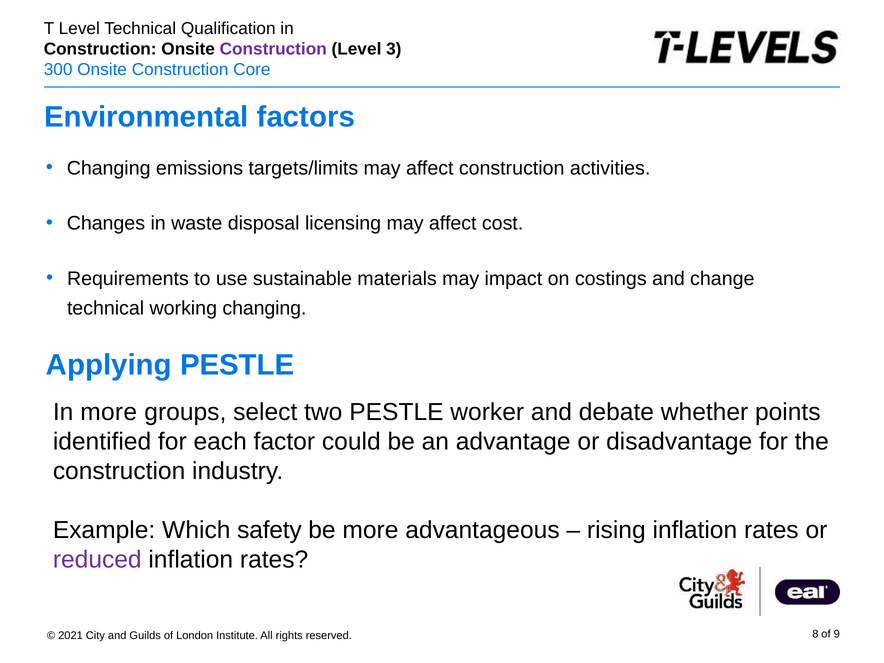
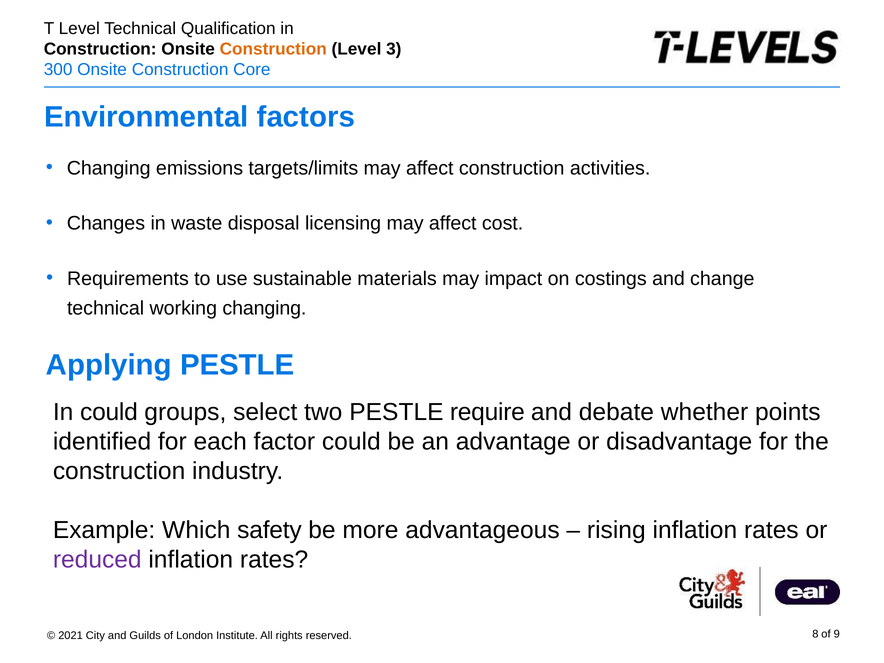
Construction at (273, 49) colour: purple -> orange
In more: more -> could
worker: worker -> require
